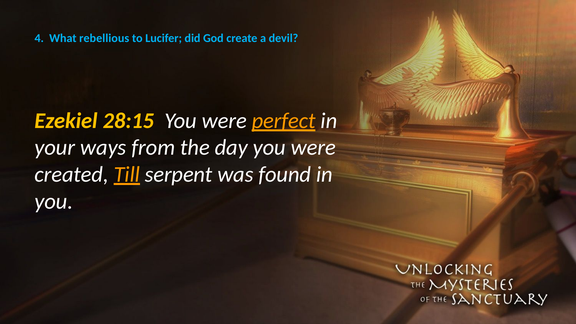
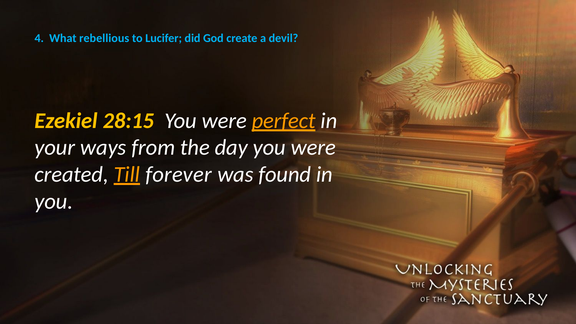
serpent: serpent -> forever
